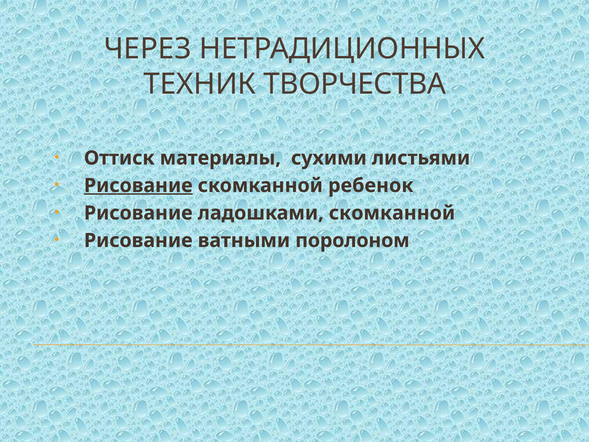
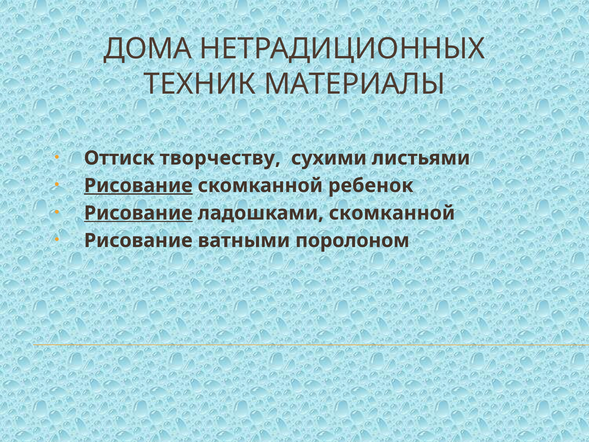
ЧЕРЕЗ: ЧЕРЕЗ -> ДОМА
ТВОРЧЕСТВА: ТВОРЧЕСТВА -> МАТЕРИАЛЫ
материалы: материалы -> творчеству
Рисование at (138, 213) underline: none -> present
